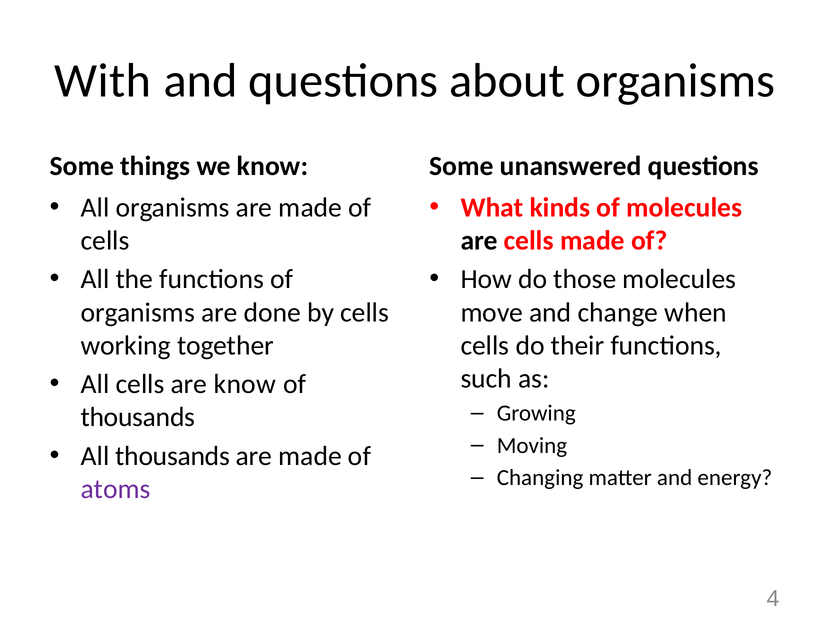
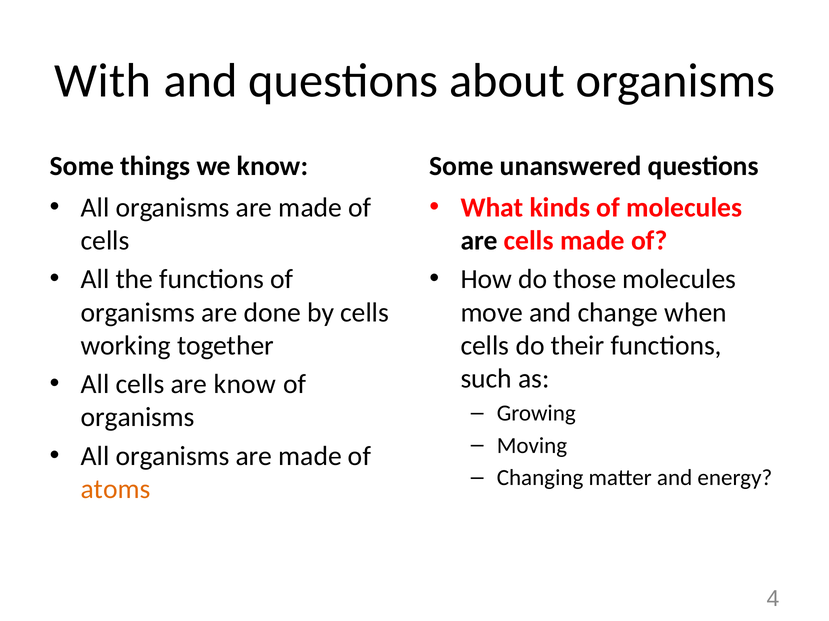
thousands at (138, 418): thousands -> organisms
thousands at (173, 456): thousands -> organisms
atoms colour: purple -> orange
